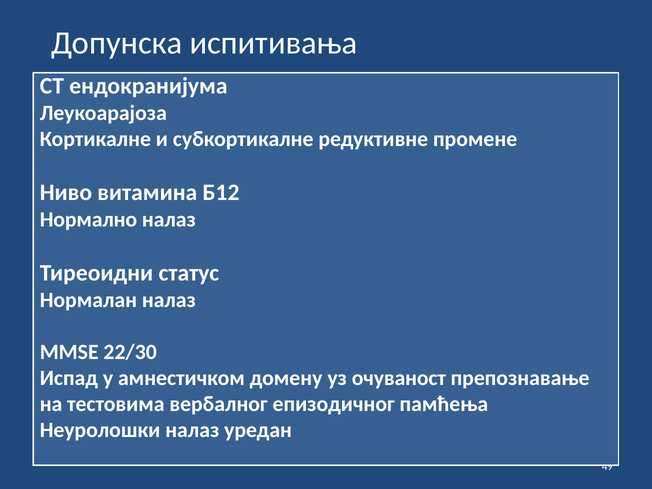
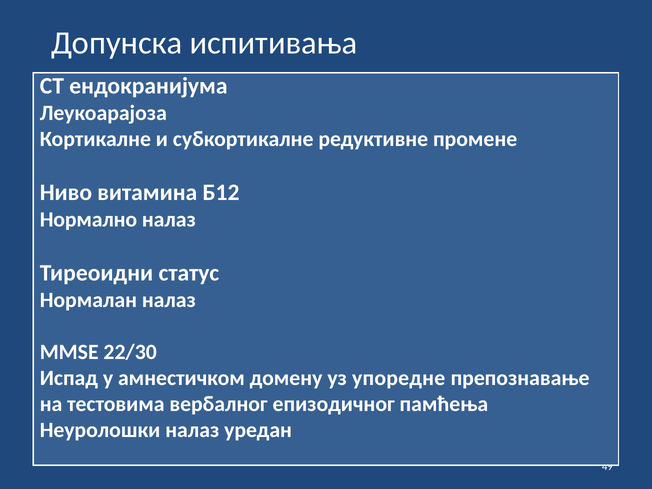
очуваност: очуваност -> упоредне
